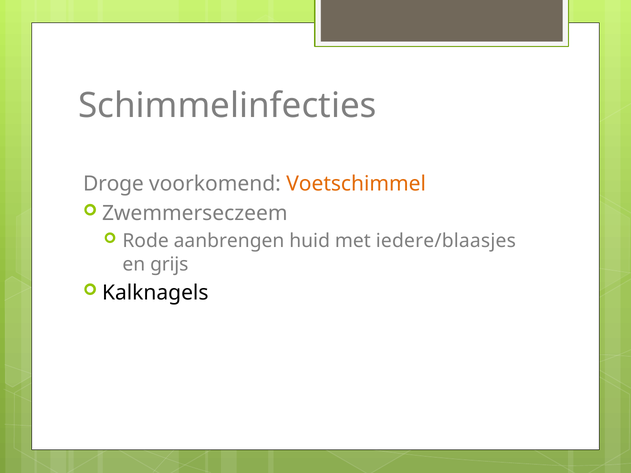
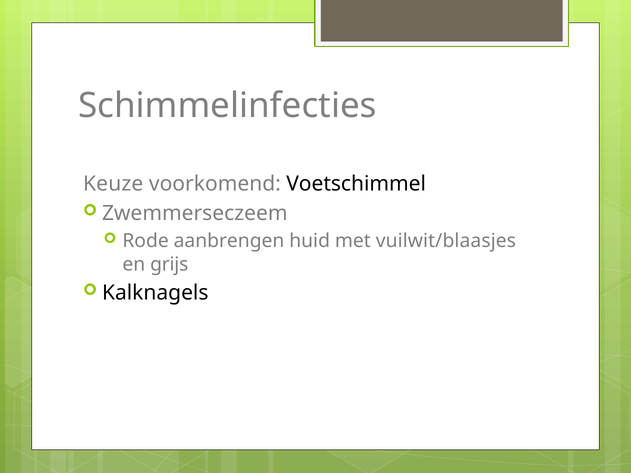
Droge: Droge -> Keuze
Voetschimmel colour: orange -> black
iedere/blaasjes: iedere/blaasjes -> vuilwit/blaasjes
